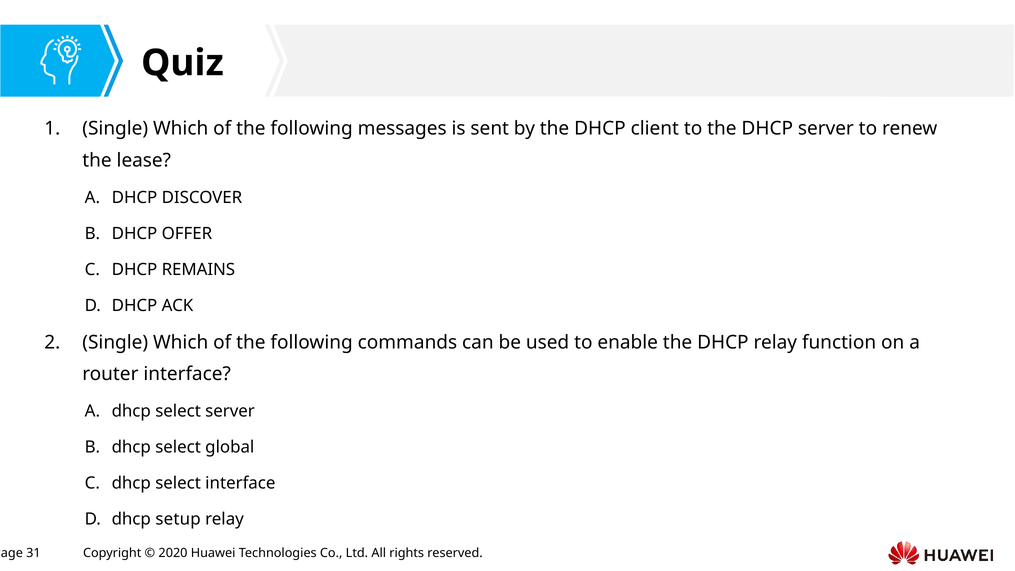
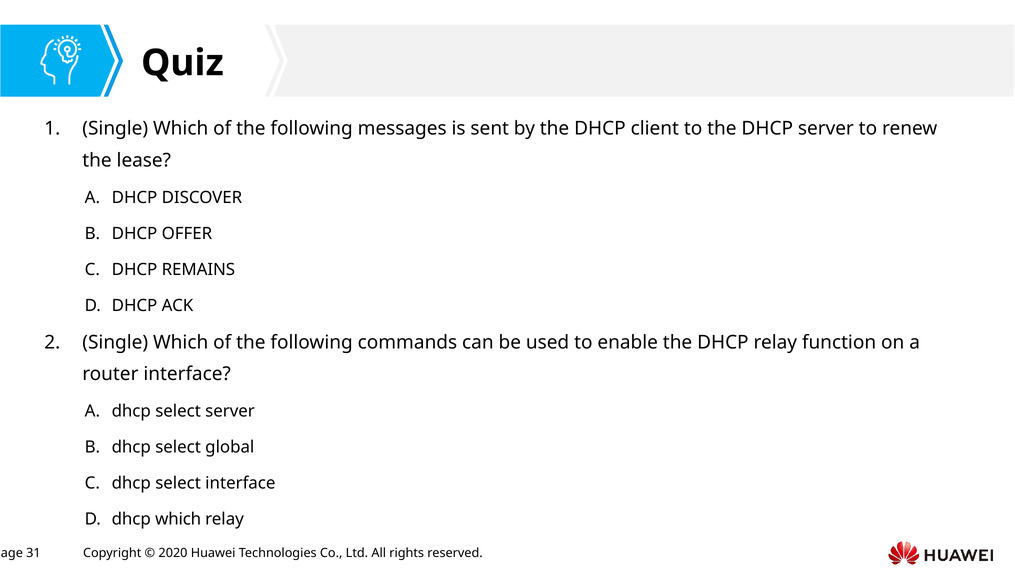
dhcp setup: setup -> which
